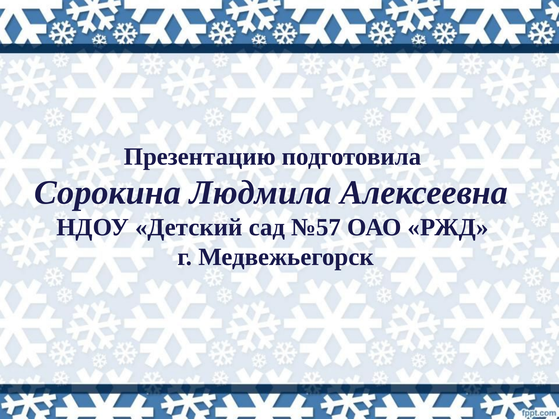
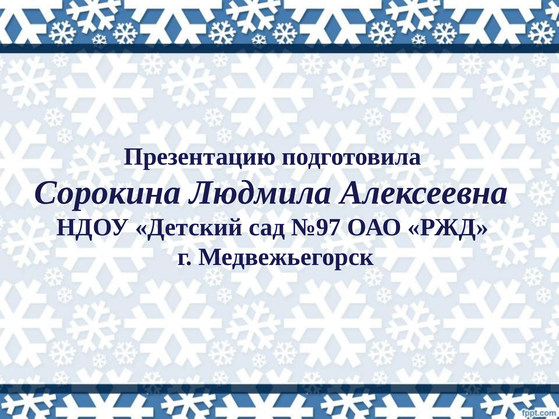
№57: №57 -> №97
